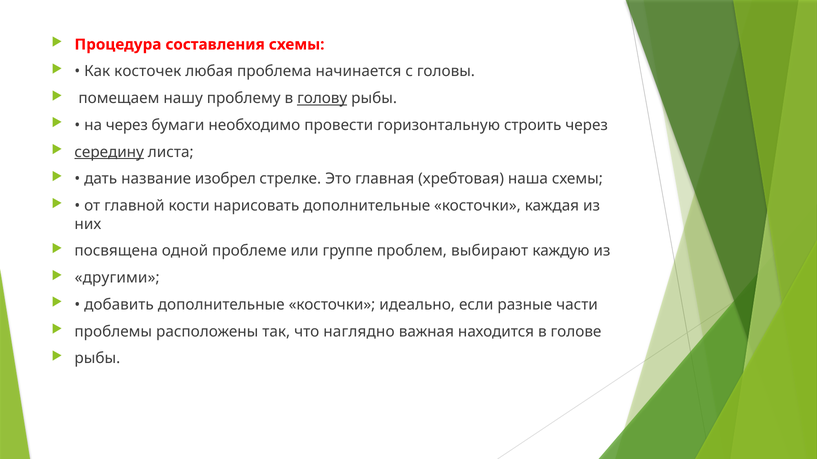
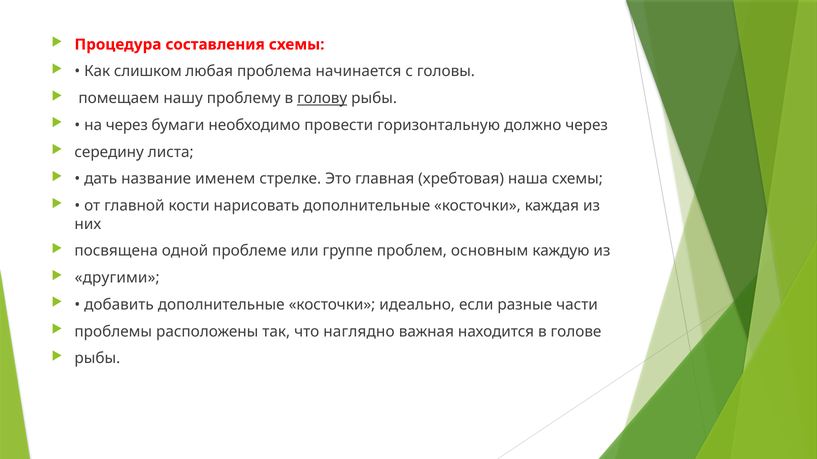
косточек: косточек -> слишком
строить: строить -> должно
середину underline: present -> none
изобрел: изобрел -> именем
выбирают: выбирают -> основным
